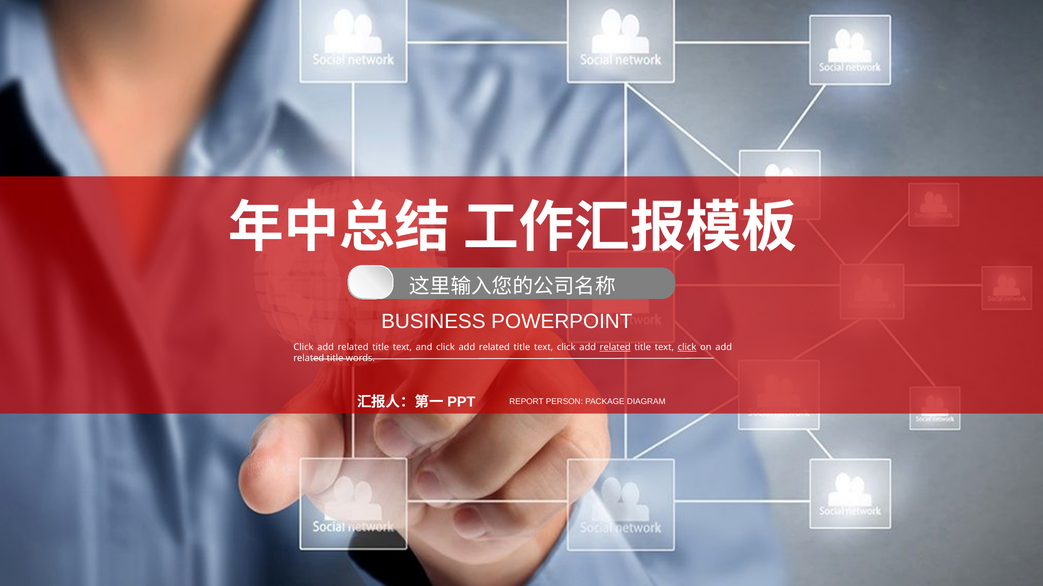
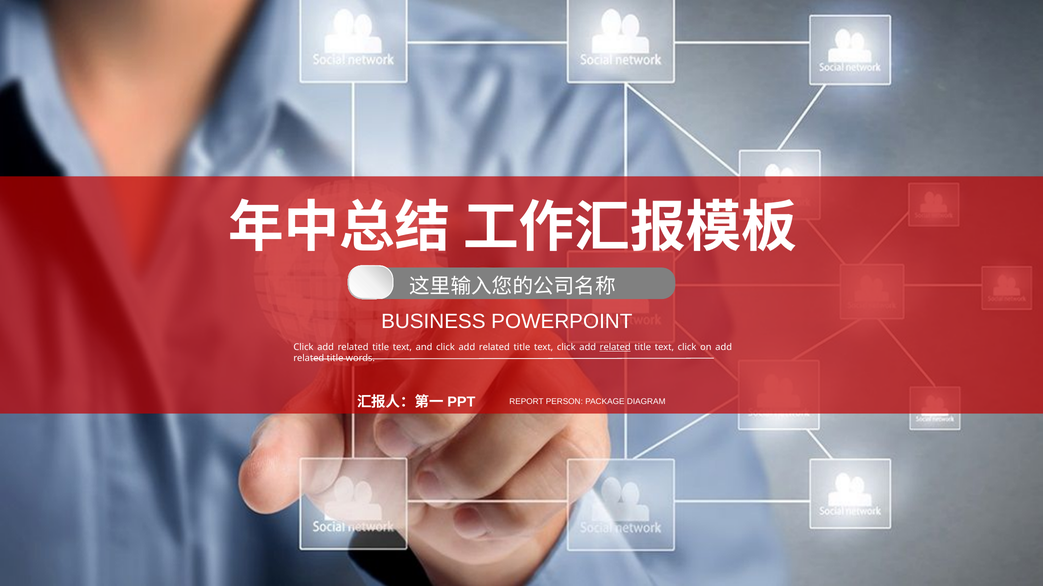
click at (687, 348) underline: present -> none
